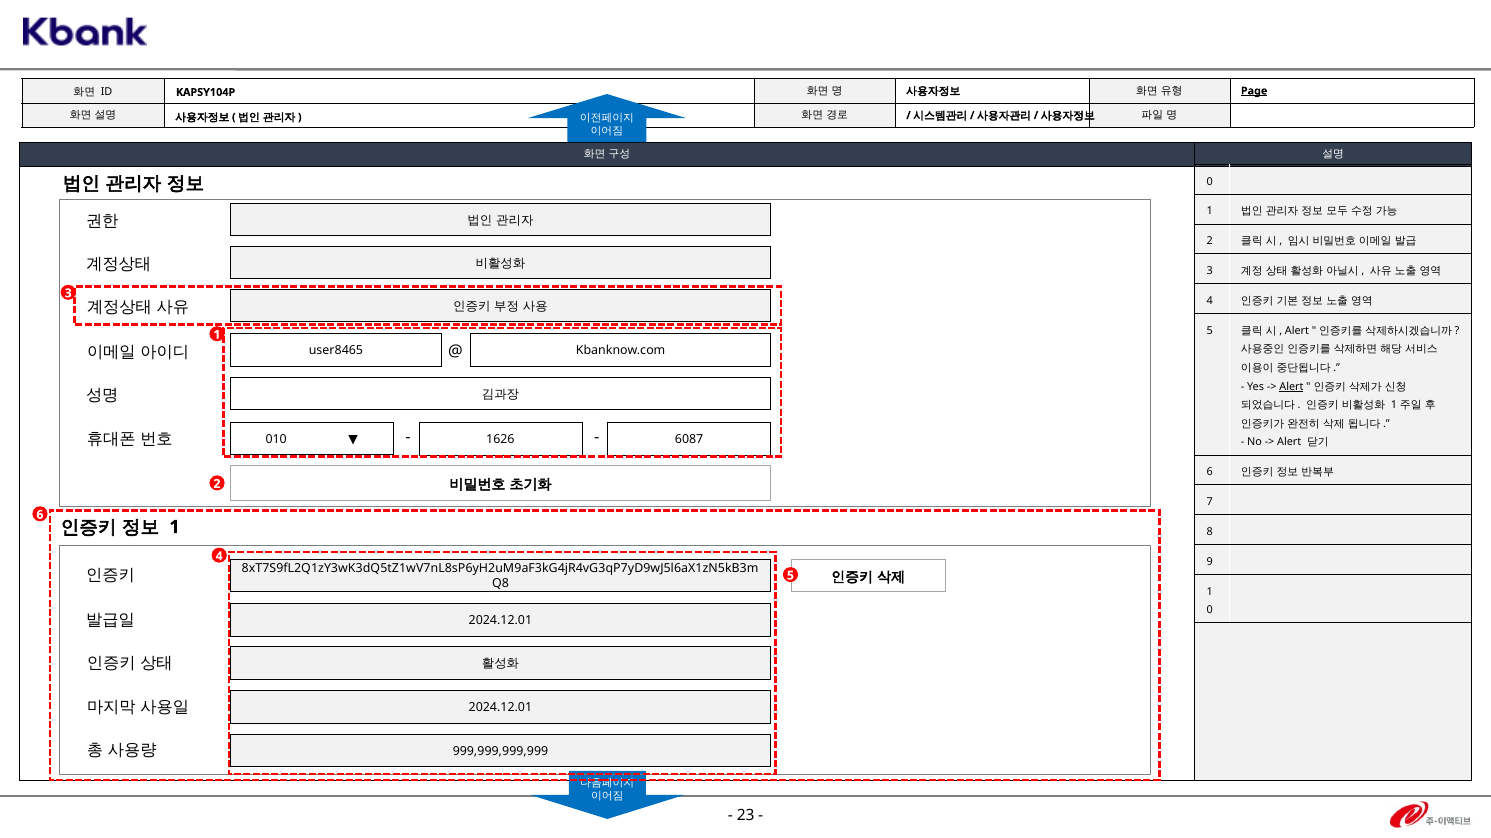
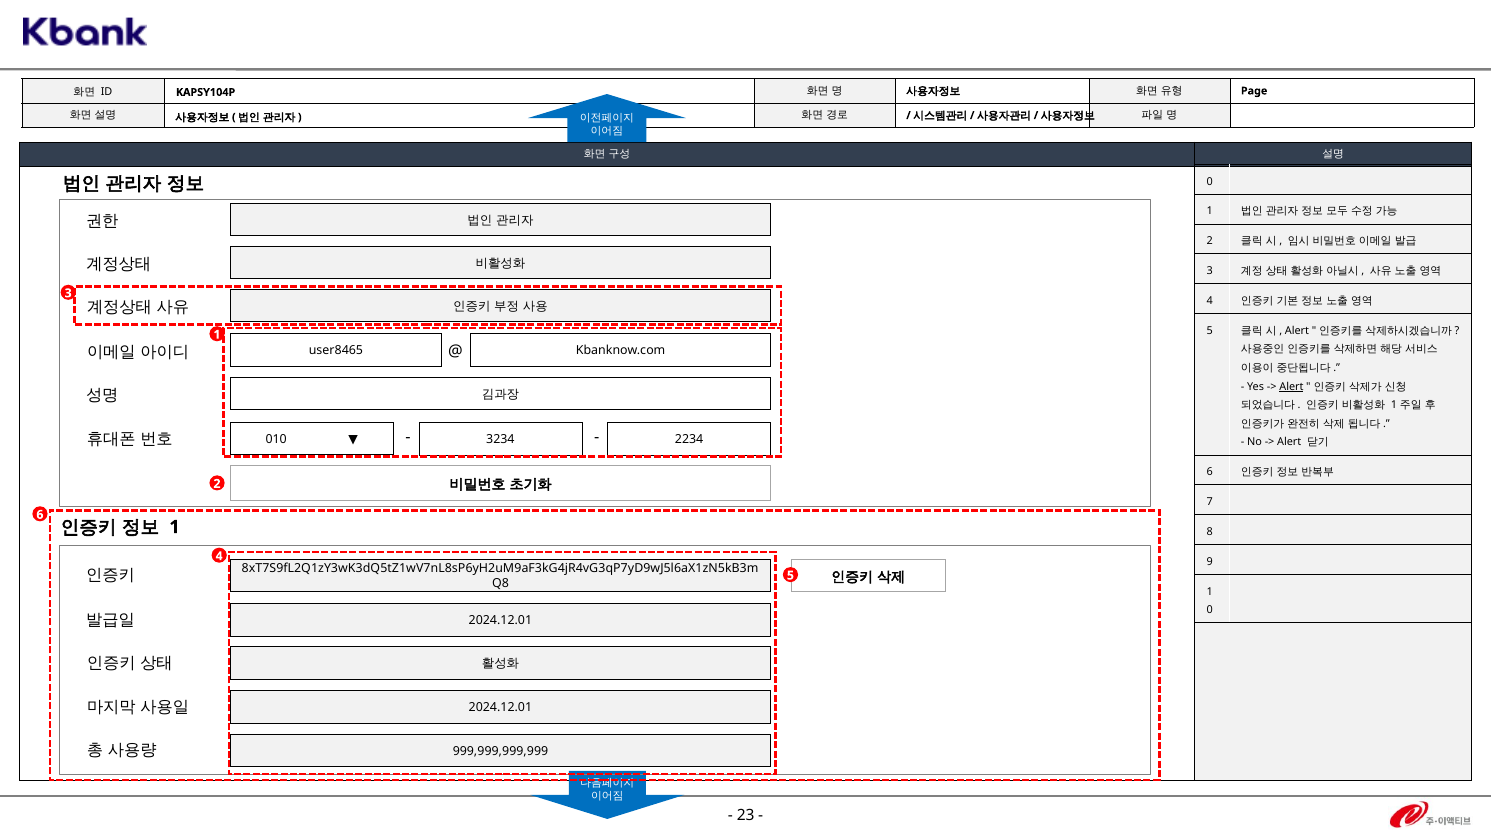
Page underline: present -> none
1626: 1626 -> 3234
6087: 6087 -> 2234
